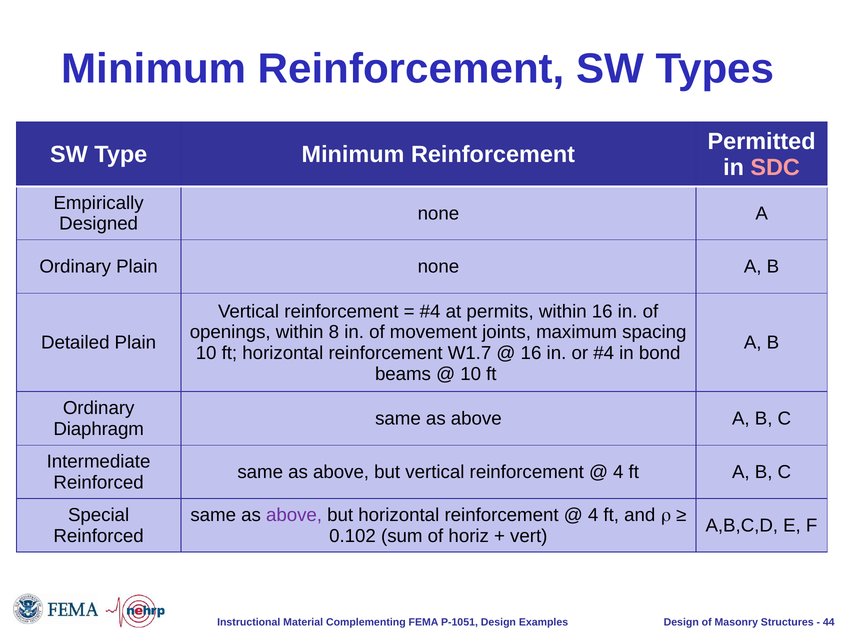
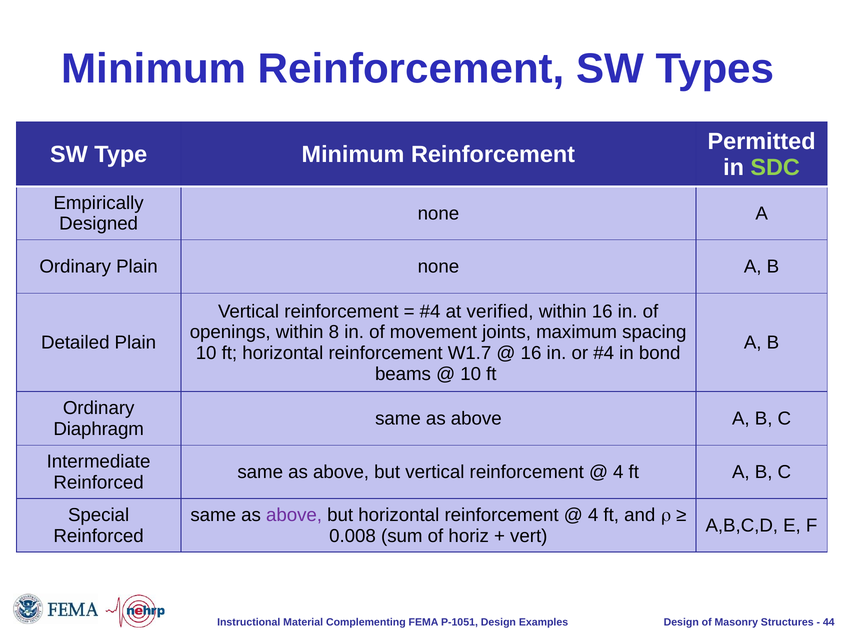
SDC colour: pink -> light green
permits: permits -> verified
0.102: 0.102 -> 0.008
